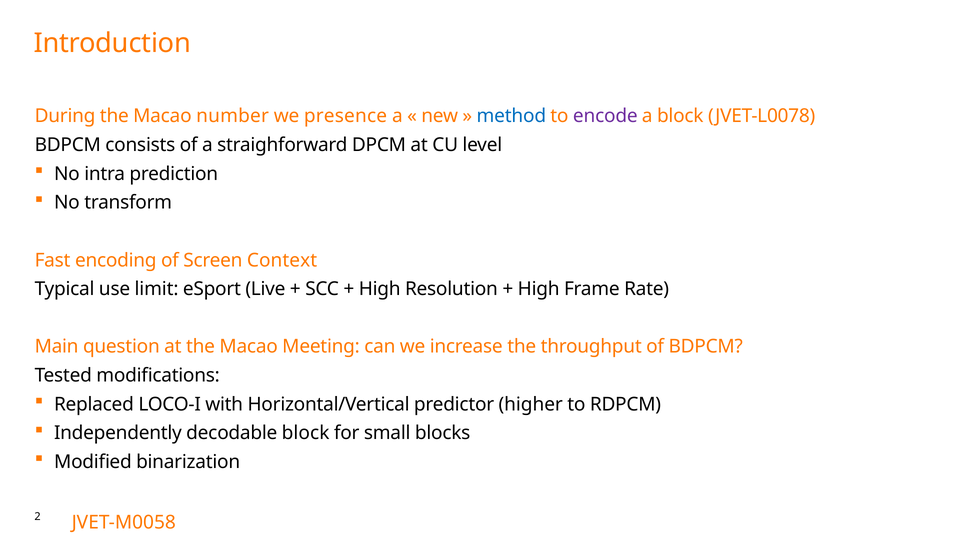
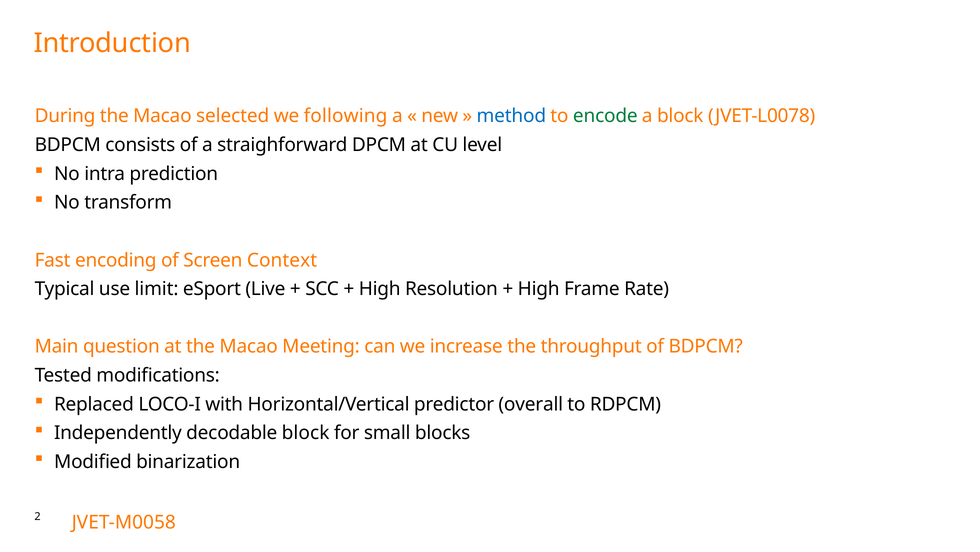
number: number -> selected
presence: presence -> following
encode colour: purple -> green
higher: higher -> overall
